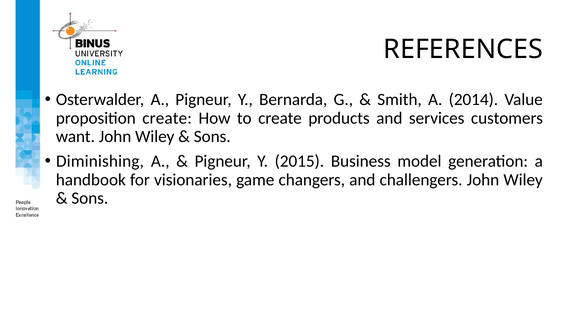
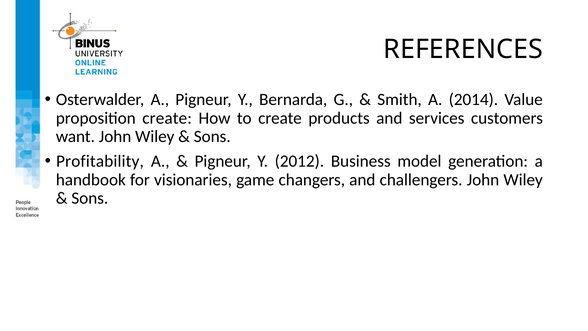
Diminishing: Diminishing -> Profitability
2015: 2015 -> 2012
